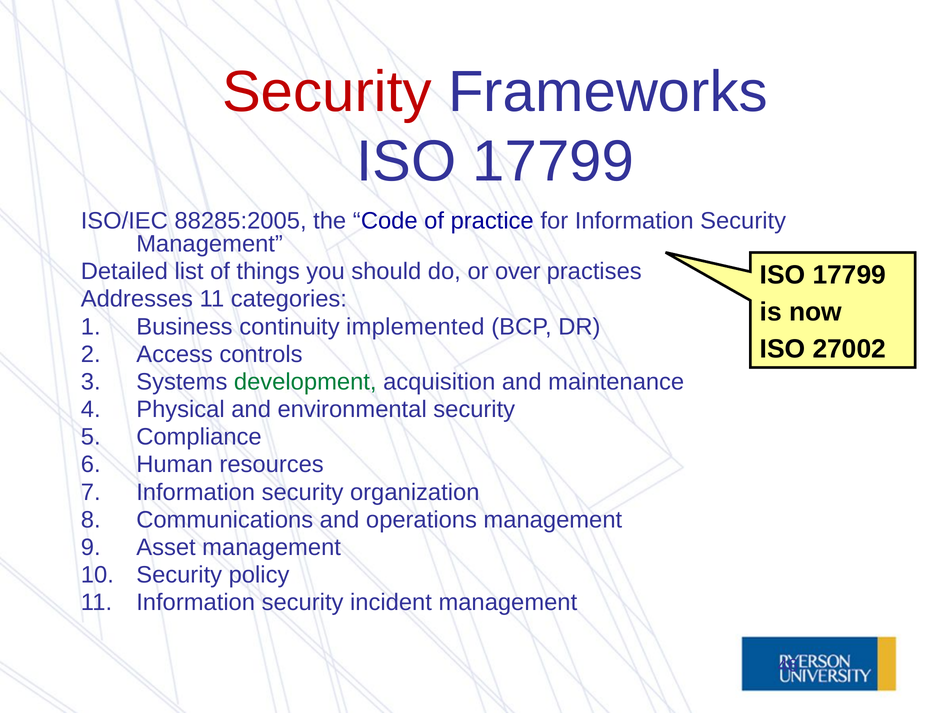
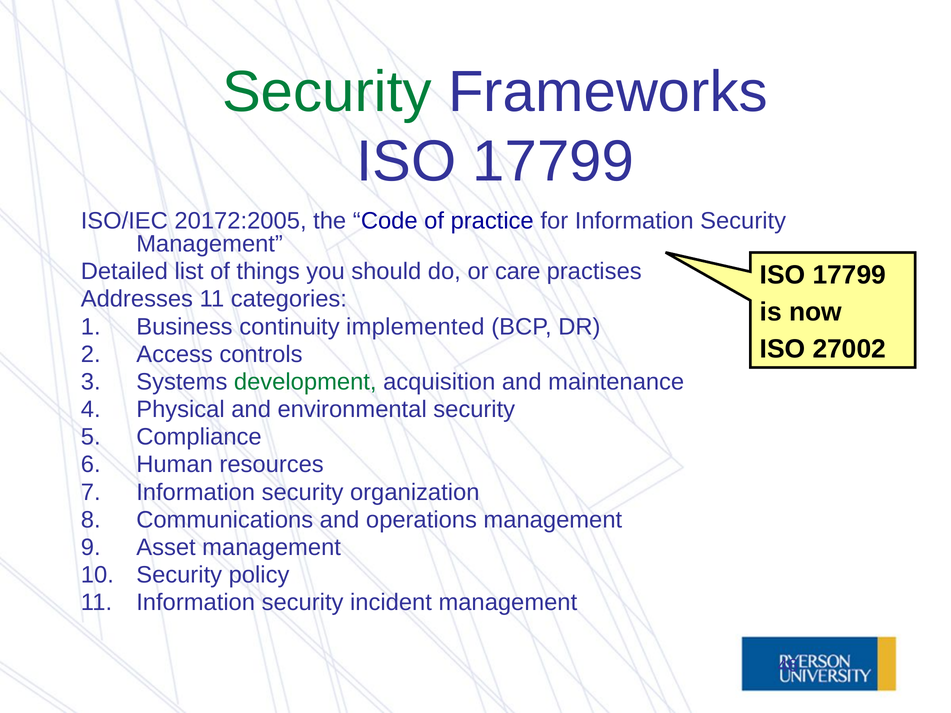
Security at (327, 92) colour: red -> green
88285:2005: 88285:2005 -> 20172:2005
over: over -> care
